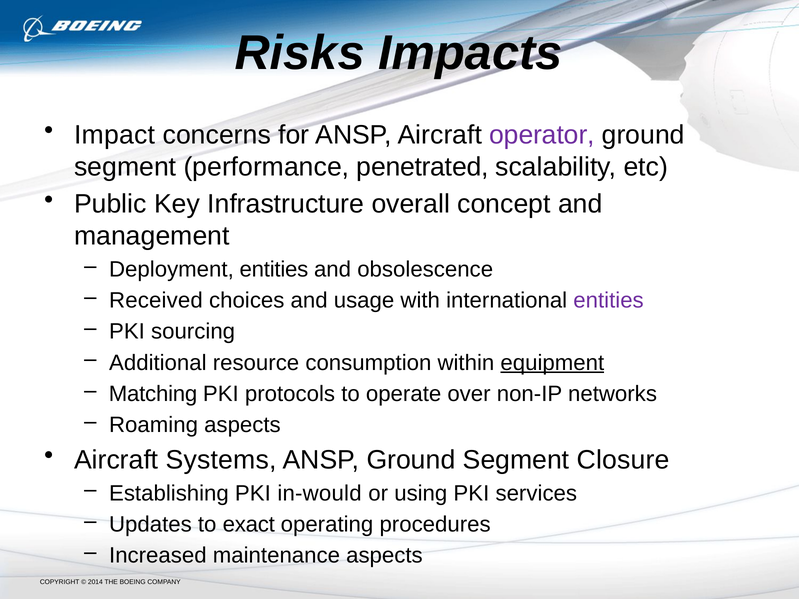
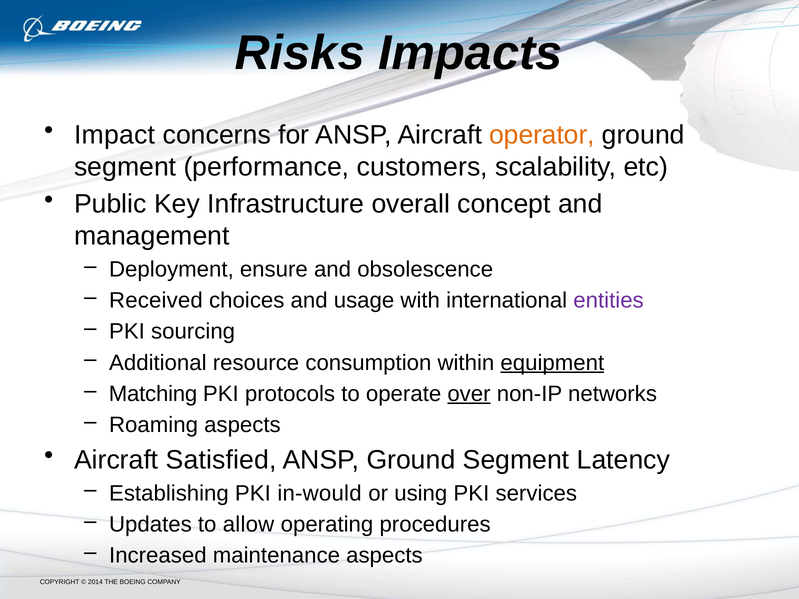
operator colour: purple -> orange
penetrated: penetrated -> customers
Deployment entities: entities -> ensure
over underline: none -> present
Systems: Systems -> Satisfied
Closure: Closure -> Latency
exact: exact -> allow
